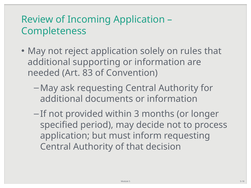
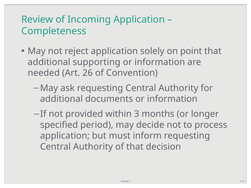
rules: rules -> point
83: 83 -> 26
